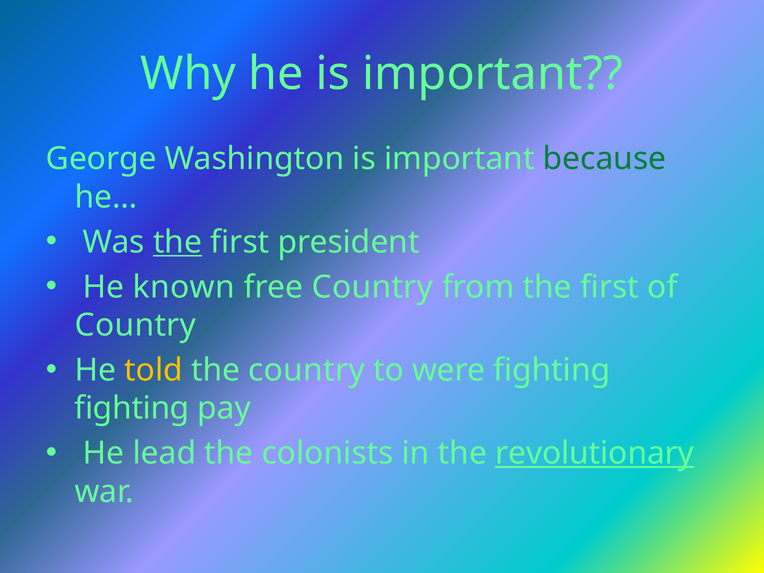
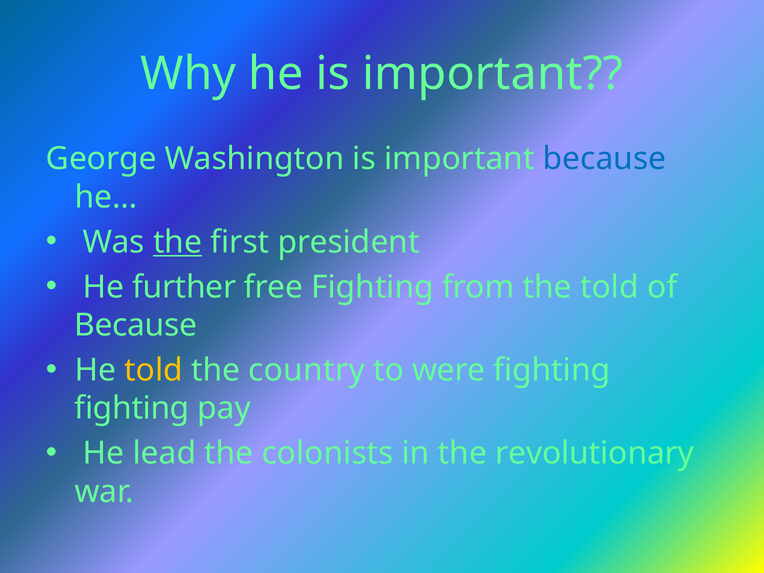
because at (605, 159) colour: green -> blue
known: known -> further
free Country: Country -> Fighting
from the first: first -> told
Country at (135, 325): Country -> Because
revolutionary underline: present -> none
